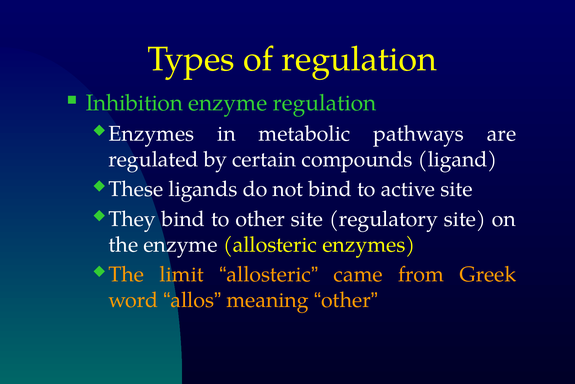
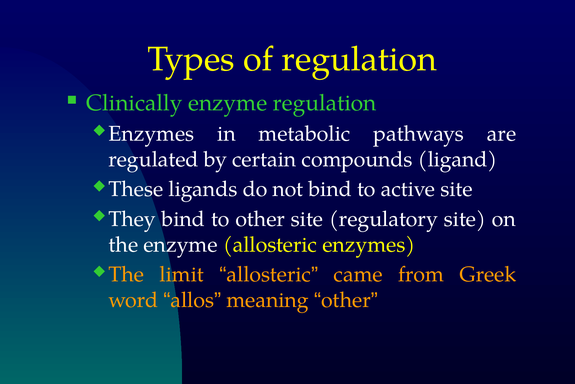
Inhibition: Inhibition -> Clinically
